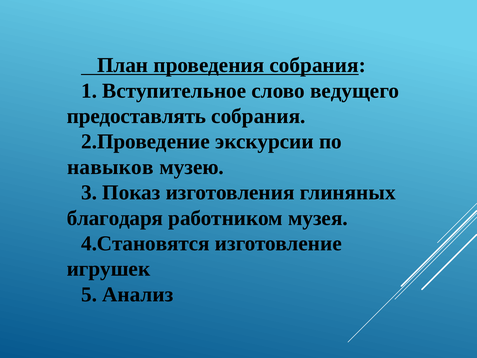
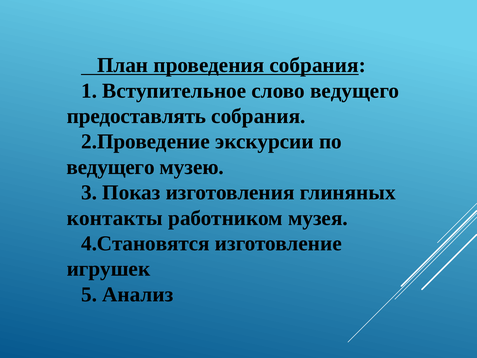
навыков at (110, 167): навыков -> ведущего
благодаря: благодаря -> контакты
